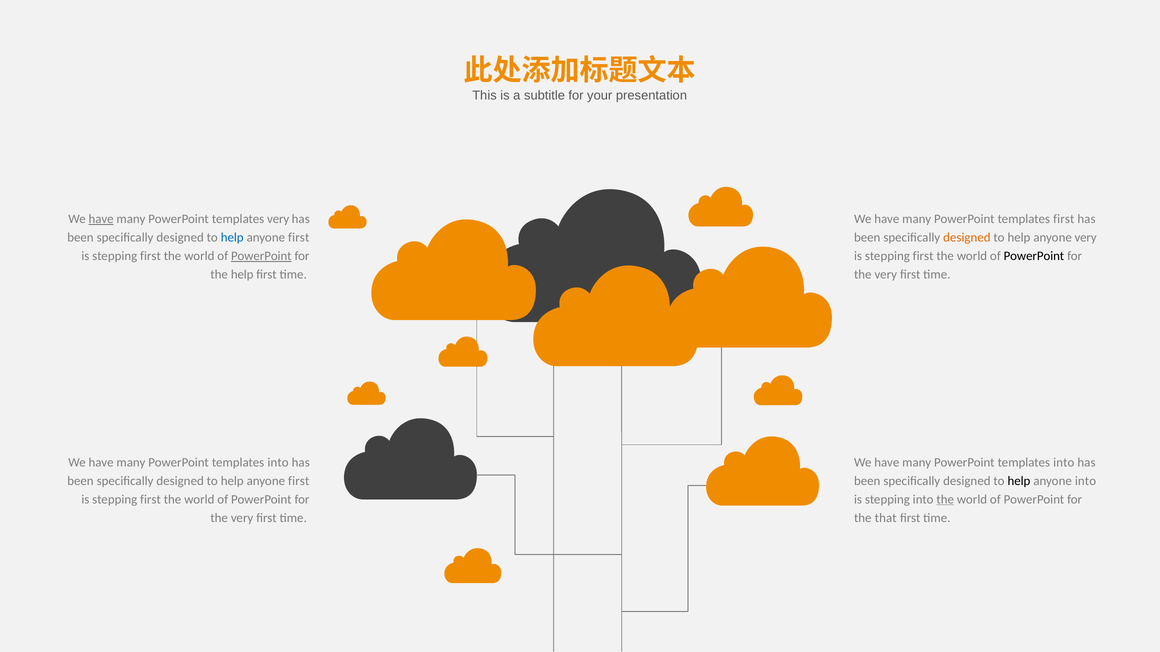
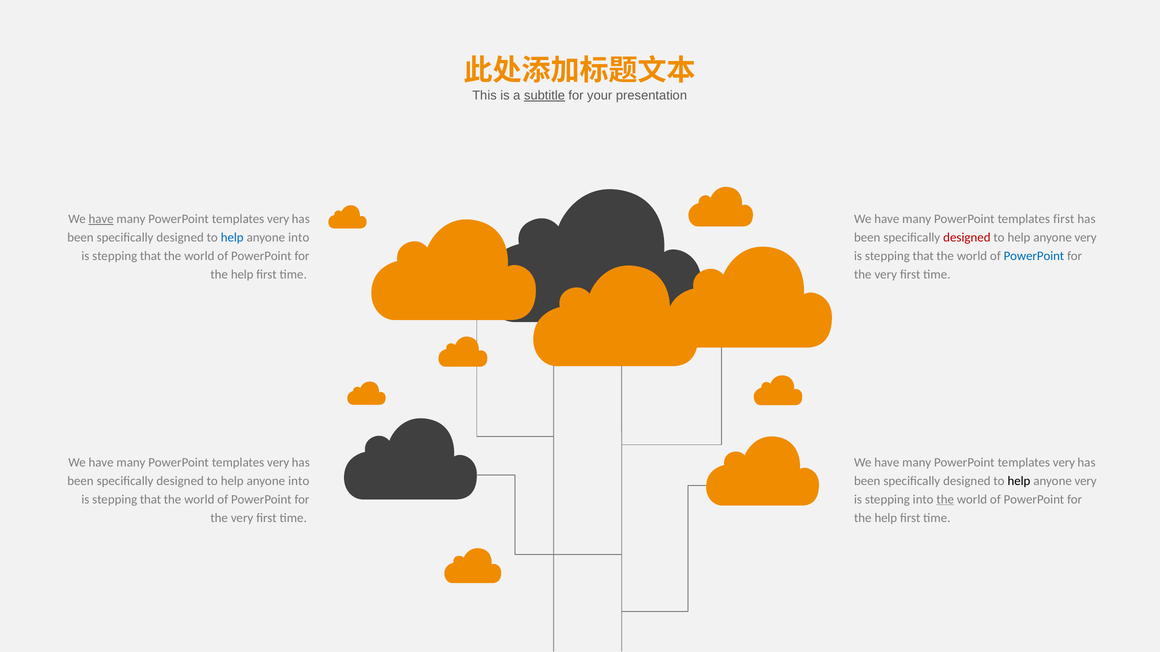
subtitle underline: none -> present
first at (299, 238): first -> into
designed at (967, 238) colour: orange -> red
first at (150, 256): first -> that
PowerPoint at (261, 256) underline: present -> none
first at (923, 256): first -> that
PowerPoint at (1034, 256) colour: black -> blue
into at (278, 463): into -> very
into at (1064, 463): into -> very
first at (299, 481): first -> into
into at (1085, 481): into -> very
first at (150, 500): first -> that
that at (886, 518): that -> help
